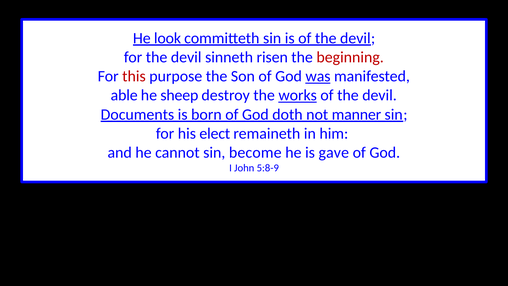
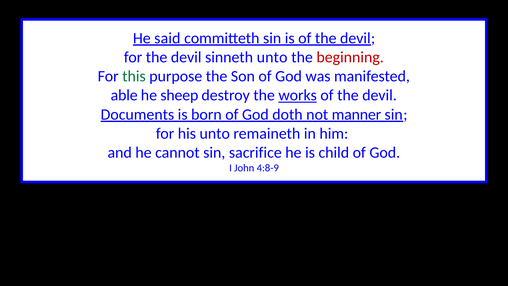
look: look -> said
sinneth risen: risen -> unto
this colour: red -> green
was underline: present -> none
his elect: elect -> unto
become: become -> sacrifice
gave: gave -> child
5:8-9: 5:8-9 -> 4:8-9
